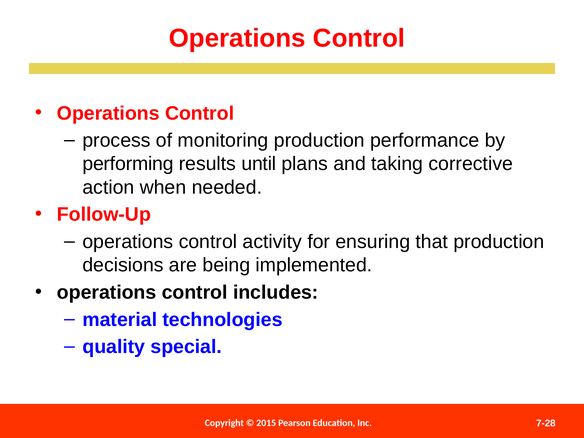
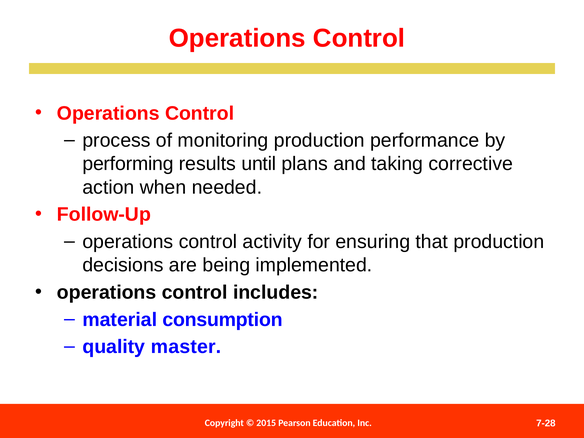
technologies: technologies -> consumption
special: special -> master
